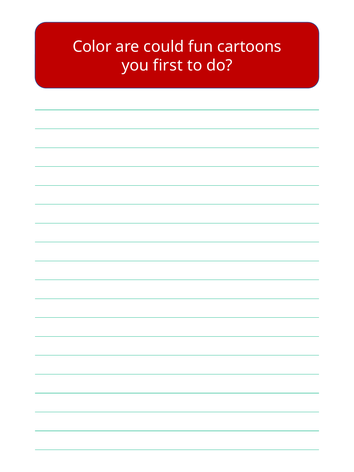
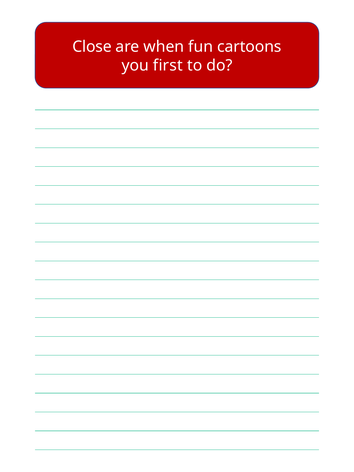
Color: Color -> Close
could: could -> when
